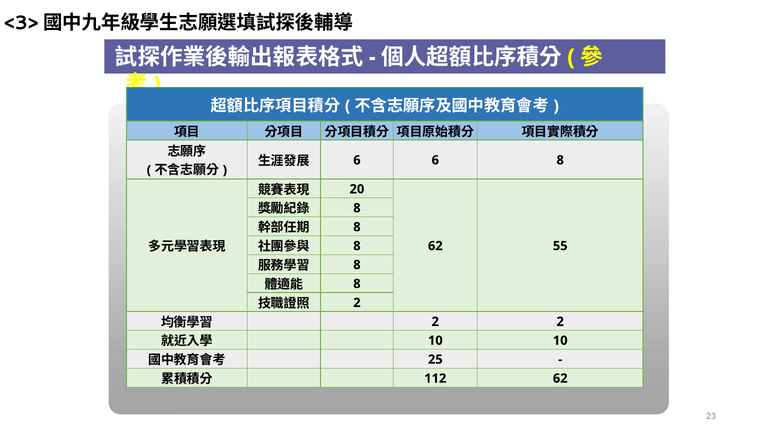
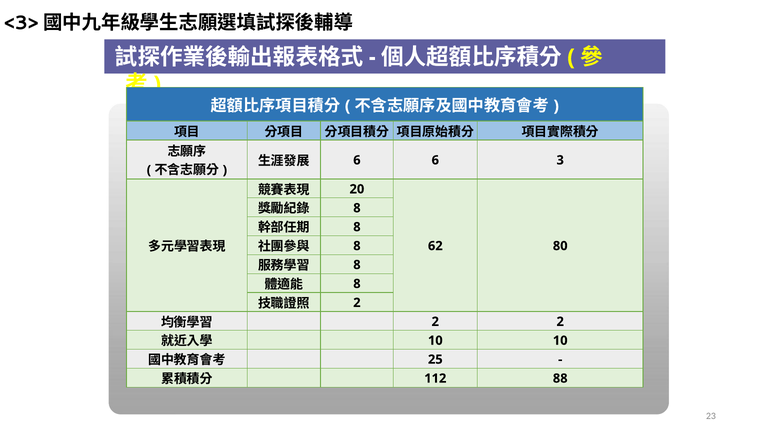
6 8: 8 -> 3
55: 55 -> 80
112 62: 62 -> 88
